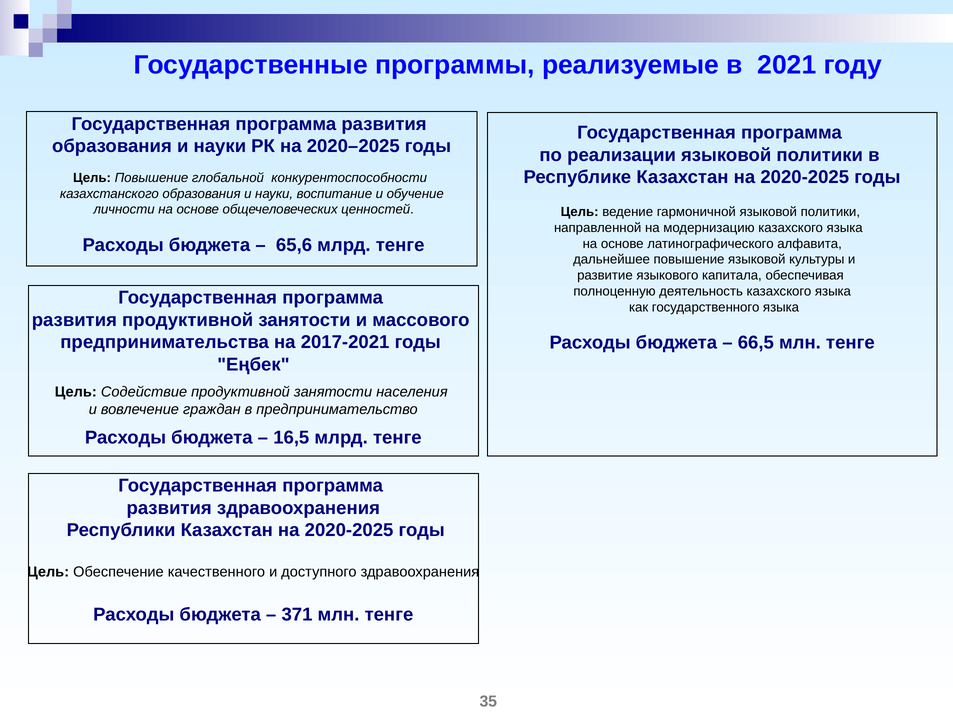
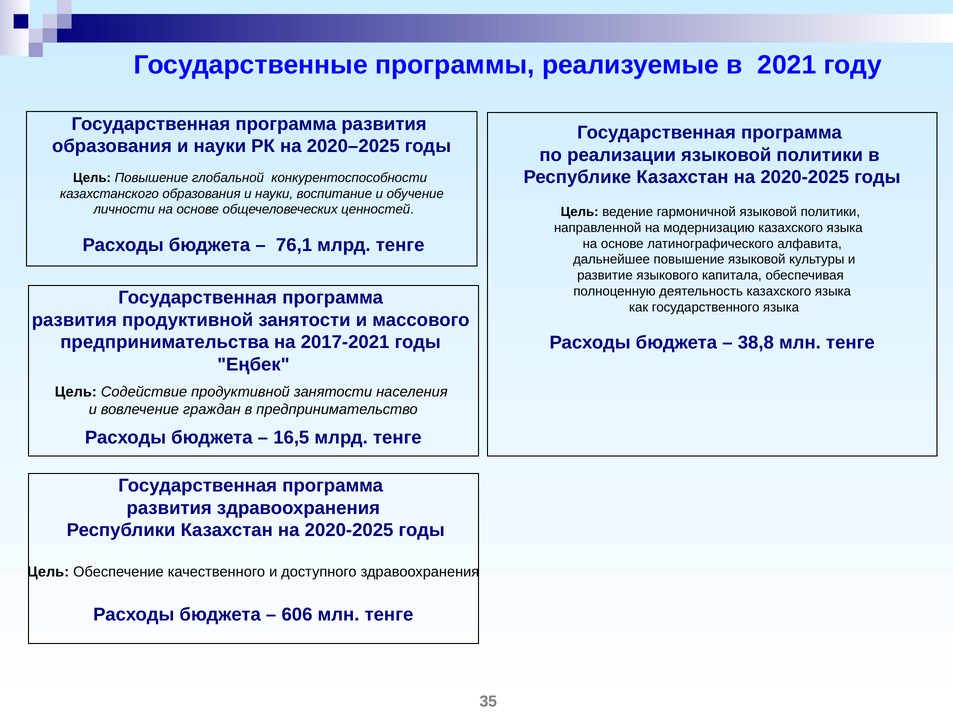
65,6: 65,6 -> 76,1
66,5: 66,5 -> 38,8
371: 371 -> 606
